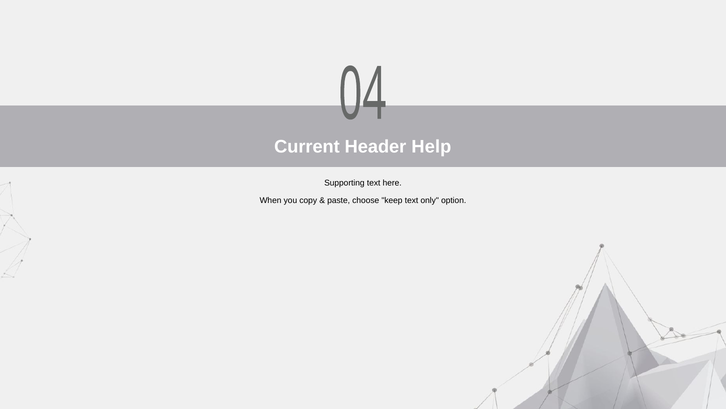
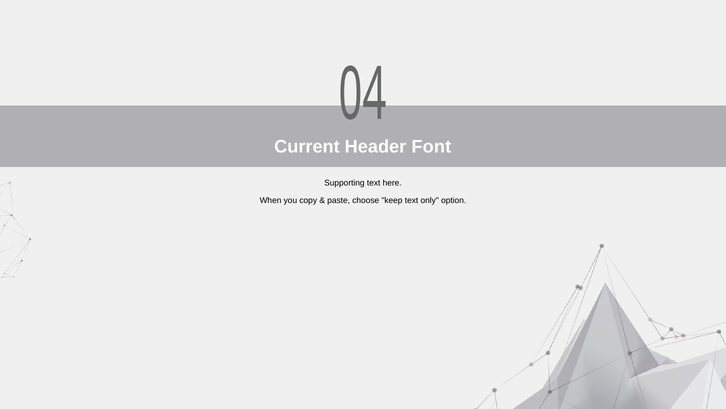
Help: Help -> Font
